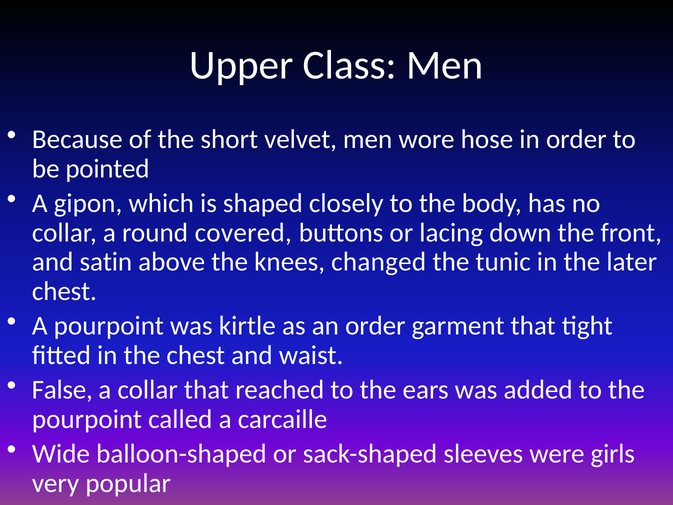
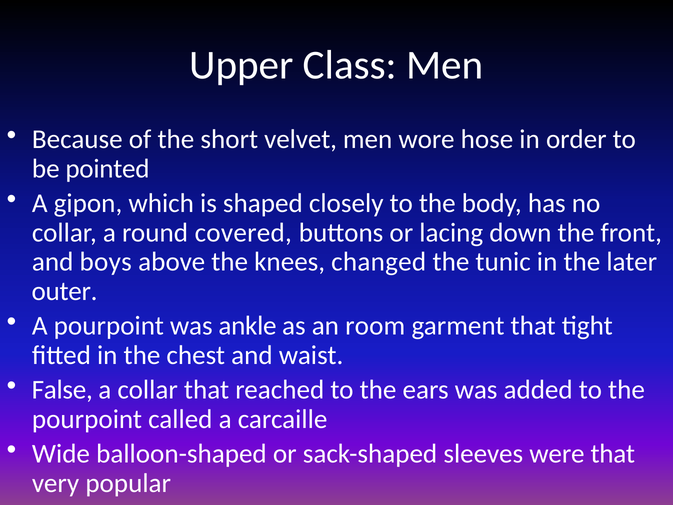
satin: satin -> boys
chest at (64, 291): chest -> outer
kirtle: kirtle -> ankle
an order: order -> room
were girls: girls -> that
